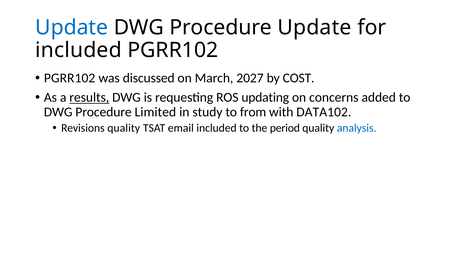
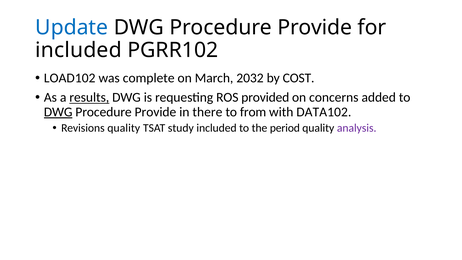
Update at (315, 27): Update -> Provide
PGRR102 at (70, 78): PGRR102 -> LOAD102
discussed: discussed -> complete
2027: 2027 -> 2032
updating: updating -> provided
DWG at (58, 112) underline: none -> present
Limited at (155, 112): Limited -> Provide
study: study -> there
email: email -> study
analysis colour: blue -> purple
